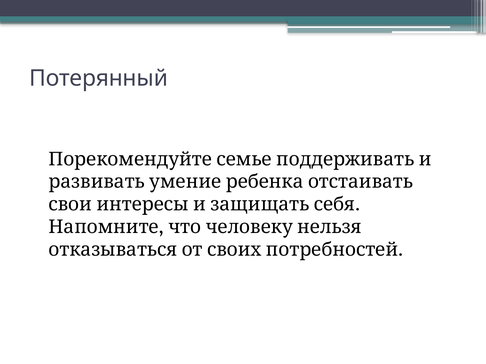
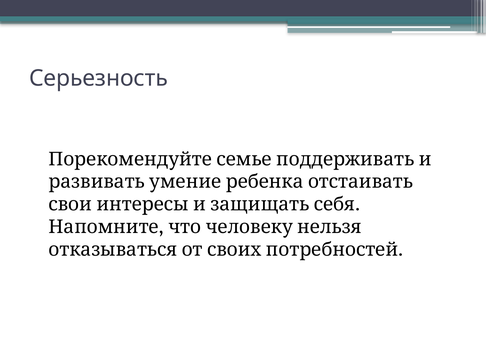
Потерянный: Потерянный -> Серьезность
